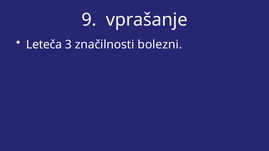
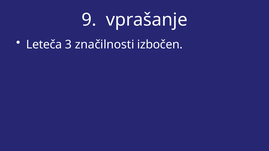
bolezni: bolezni -> izbočen
